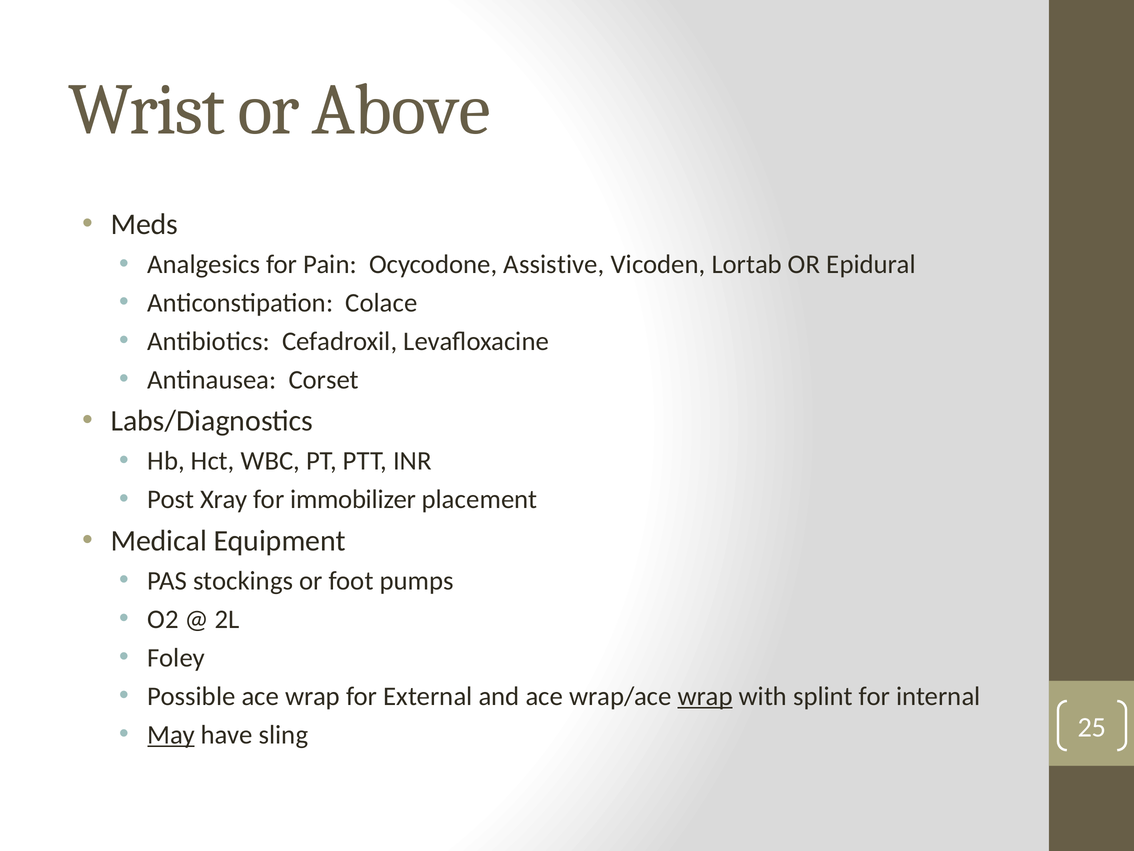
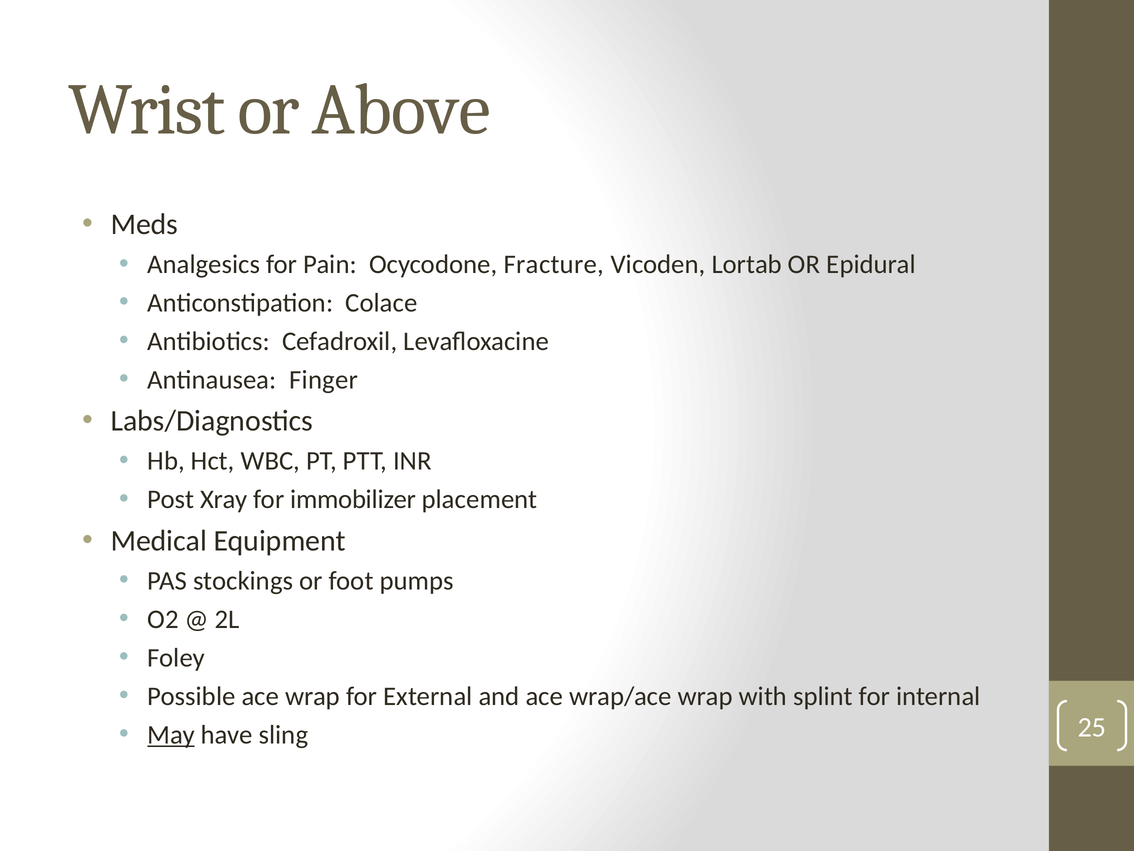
Assistive: Assistive -> Fracture
Corset: Corset -> Finger
wrap at (705, 696) underline: present -> none
